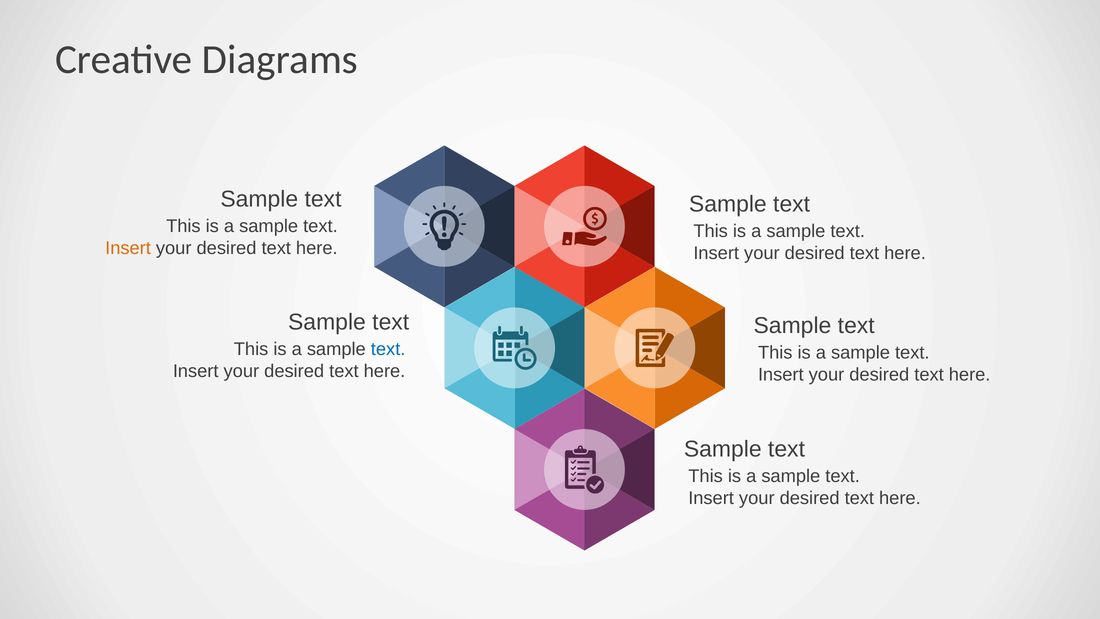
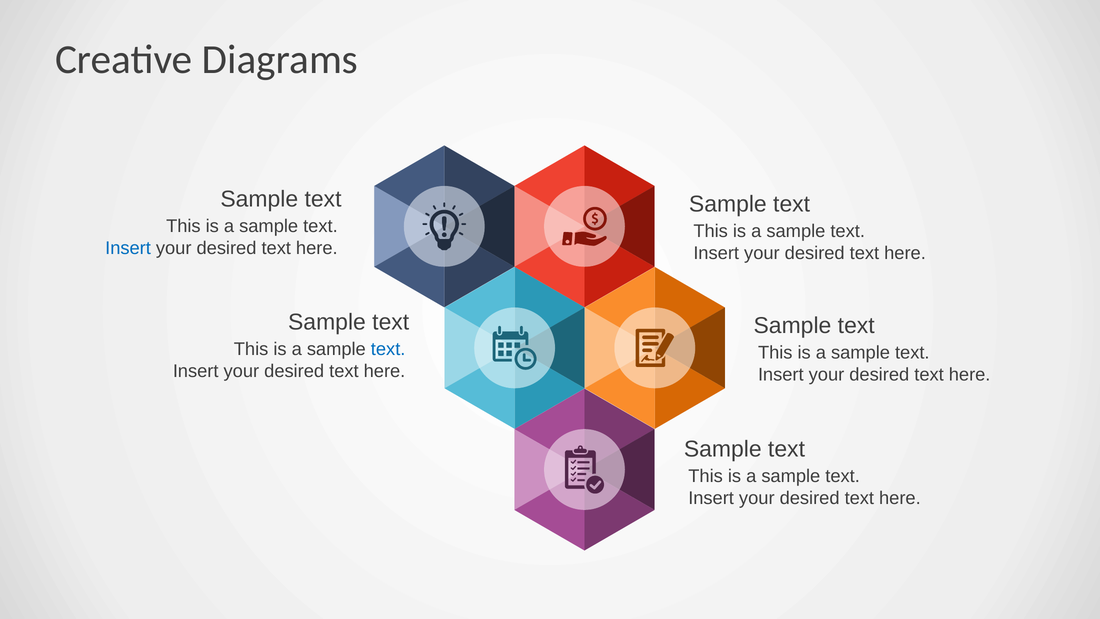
Insert at (128, 248) colour: orange -> blue
